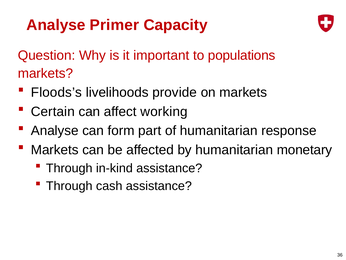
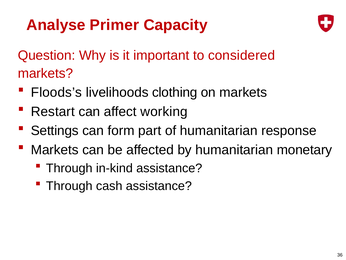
populations: populations -> considered
provide: provide -> clothing
Certain: Certain -> Restart
Analyse at (55, 130): Analyse -> Settings
